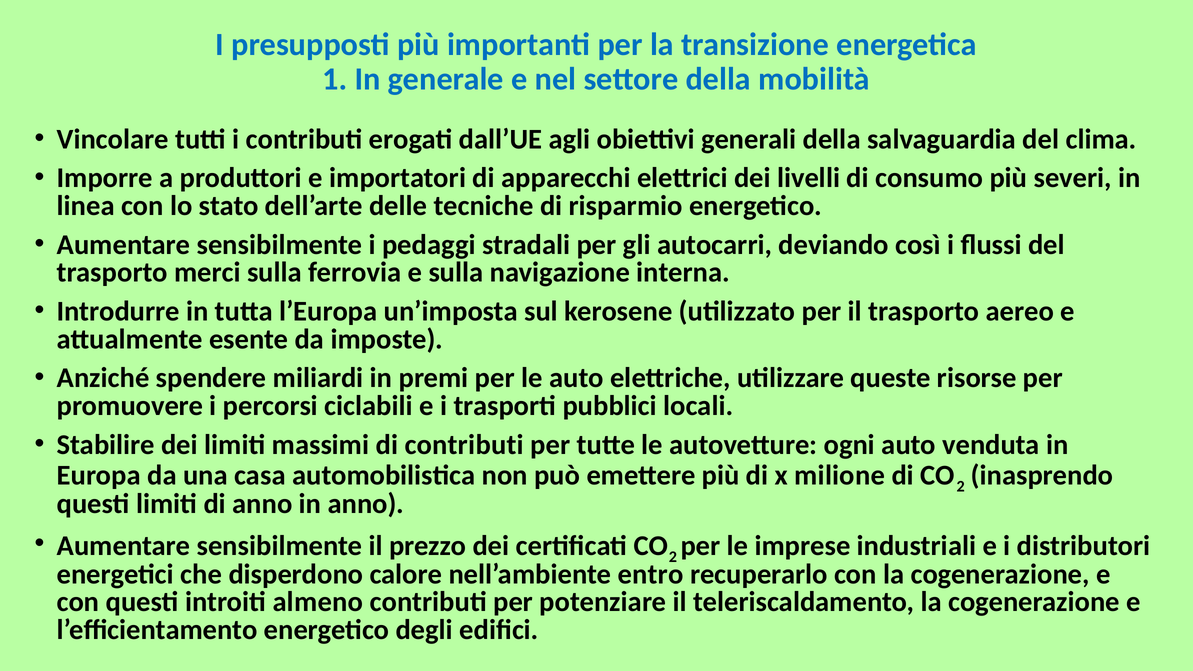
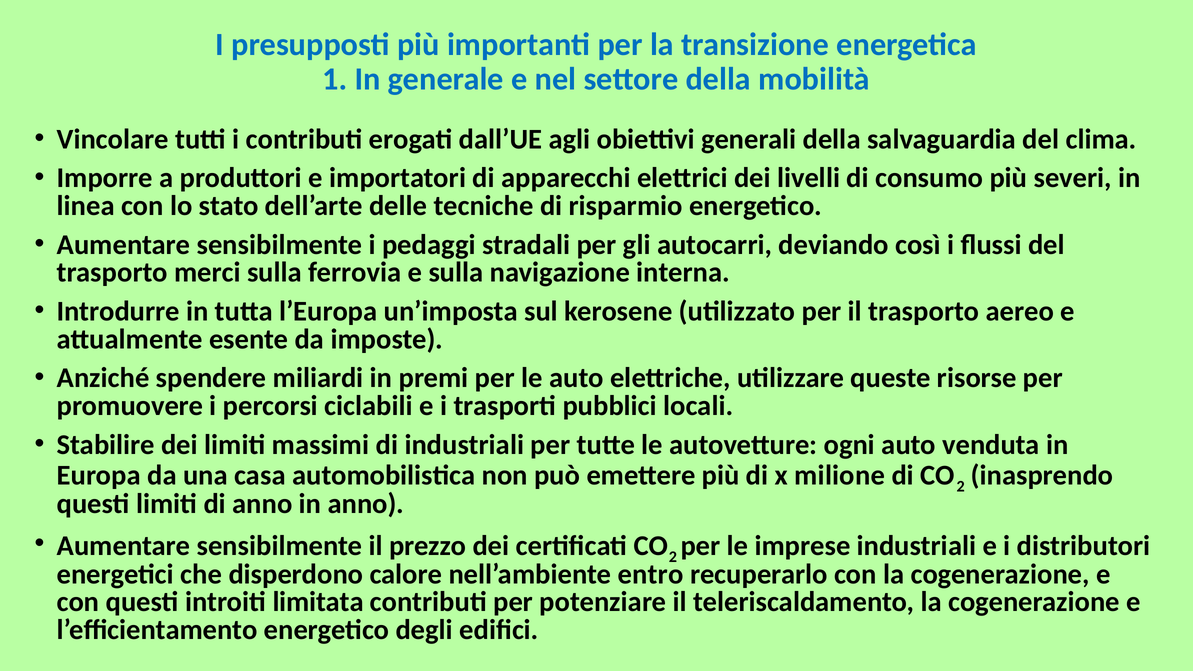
di contributi: contributi -> industriali
almeno: almeno -> limitata
